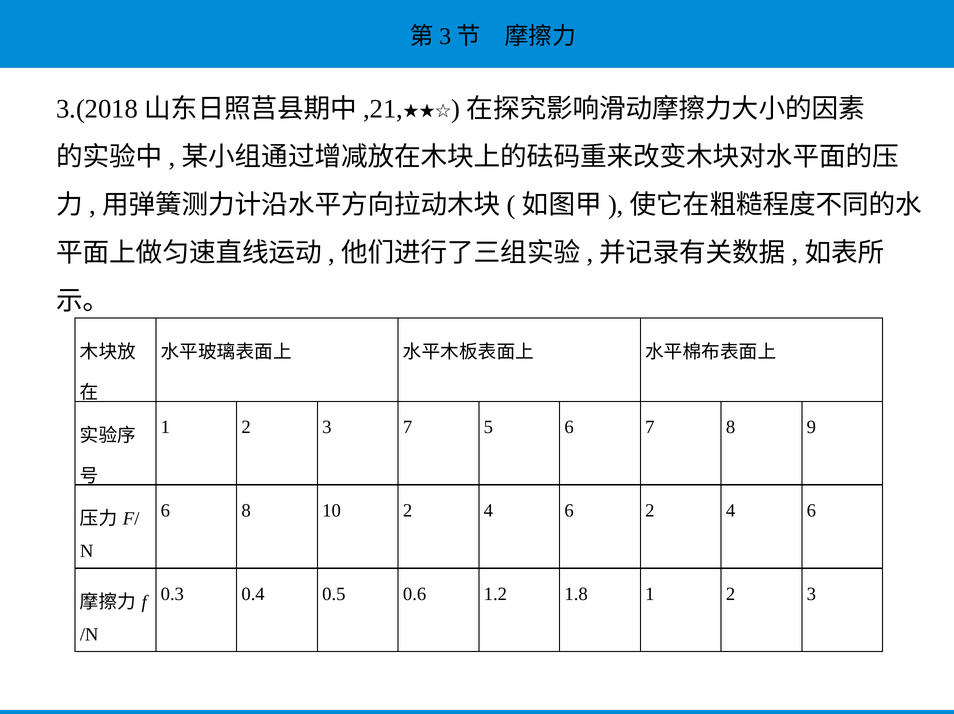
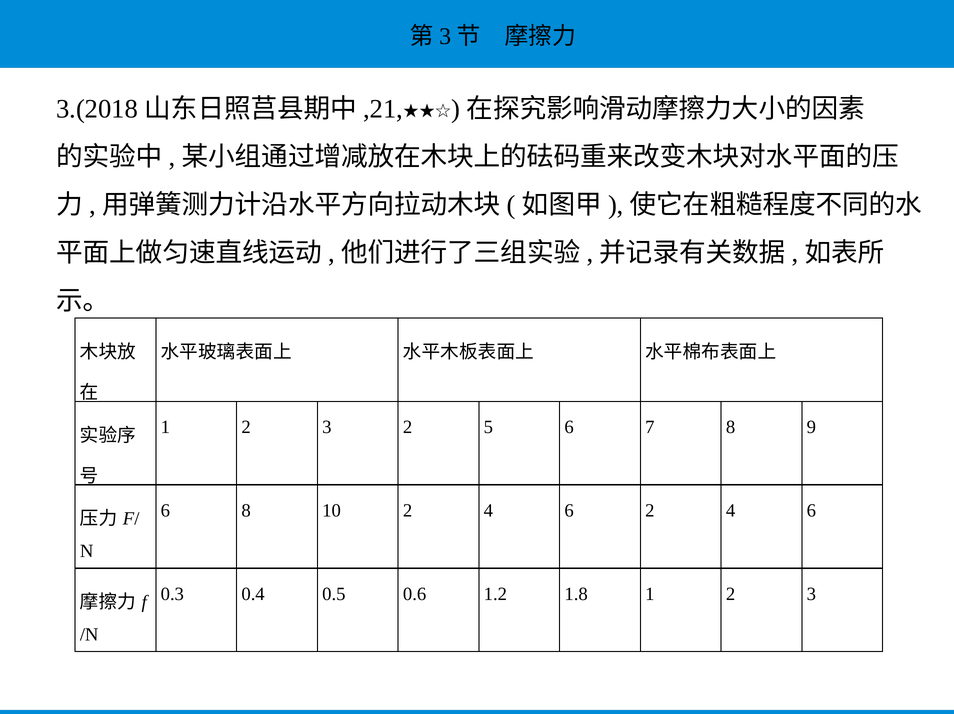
3 7: 7 -> 2
